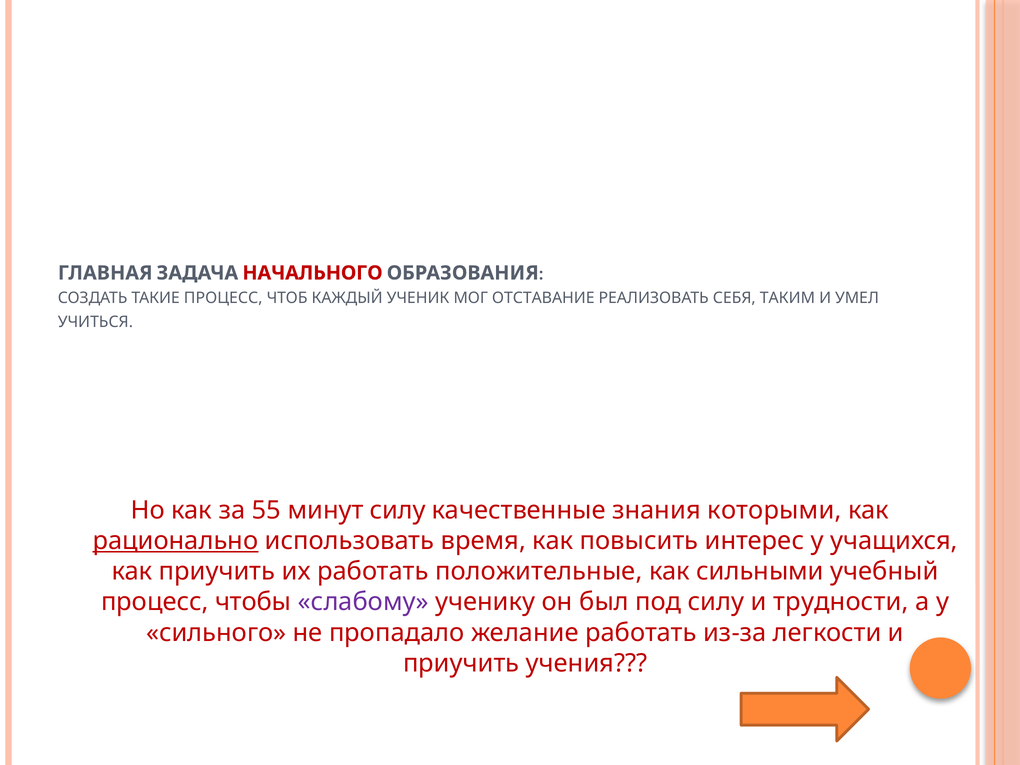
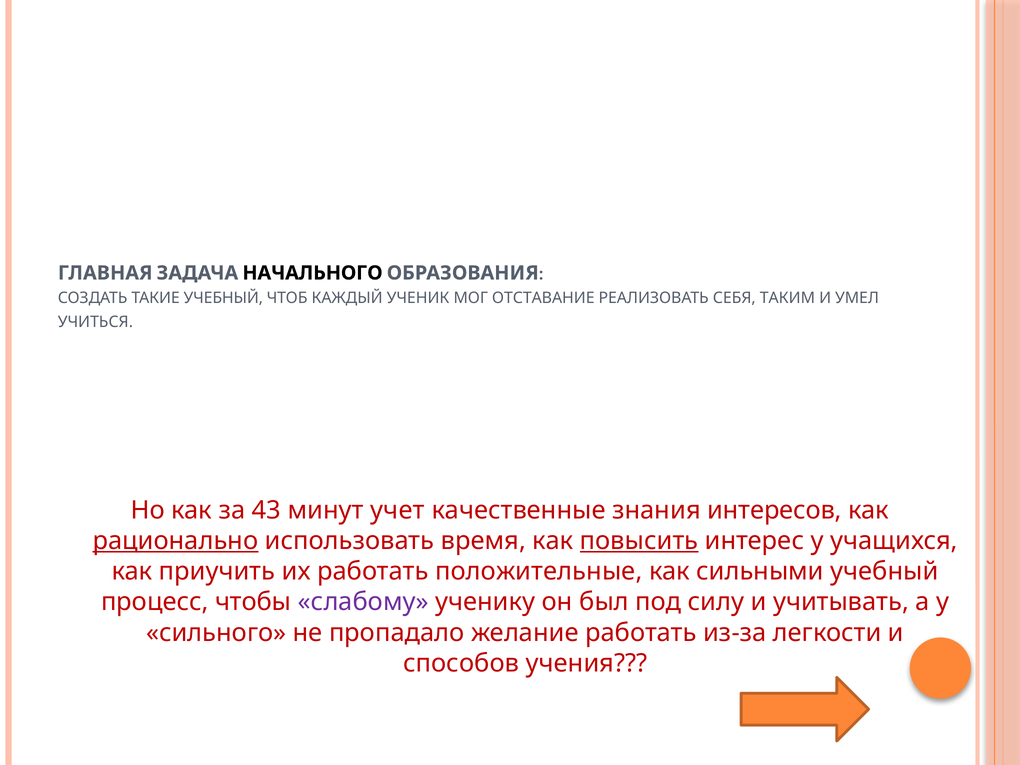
НАЧАЛЬНОГО colour: red -> black
ТАКИЕ ПРОЦЕСС: ПРОЦЕСС -> УЧЕБНЫЙ
55: 55 -> 43
минут силу: силу -> учет
которыми: которыми -> интересов
повысить underline: none -> present
трудности: трудности -> учитывать
приучить at (461, 663): приучить -> способов
